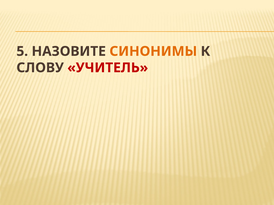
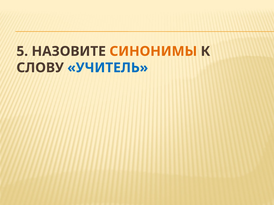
УЧИТЕЛЬ colour: red -> blue
